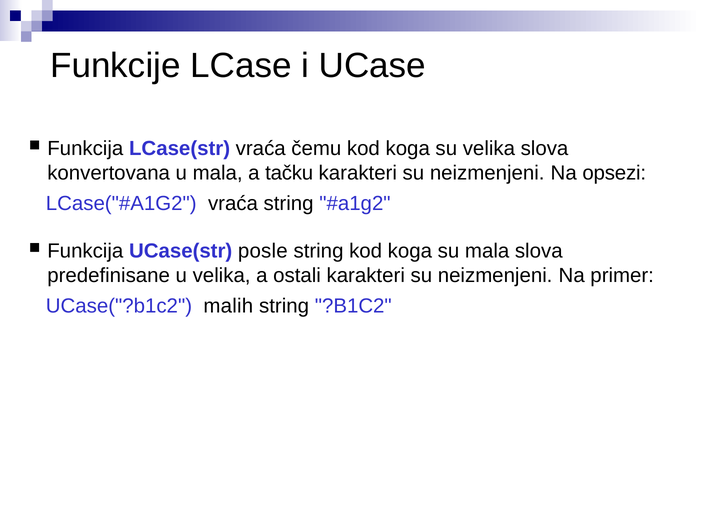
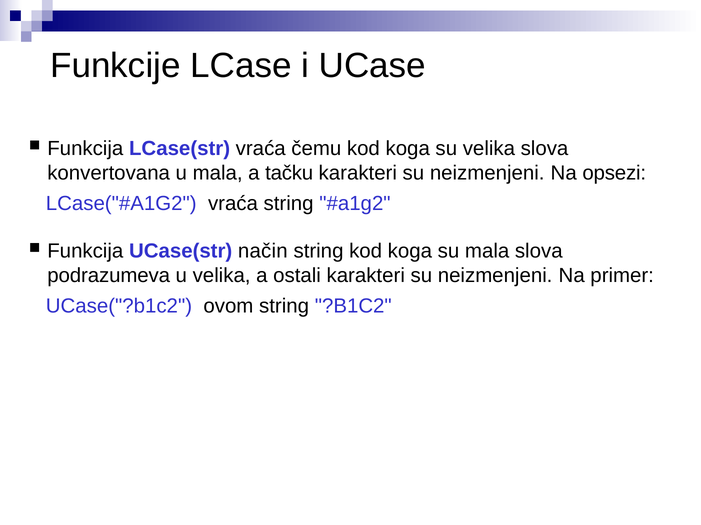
posle: posle -> način
predefinisane: predefinisane -> podrazumeva
malih: malih -> ovom
